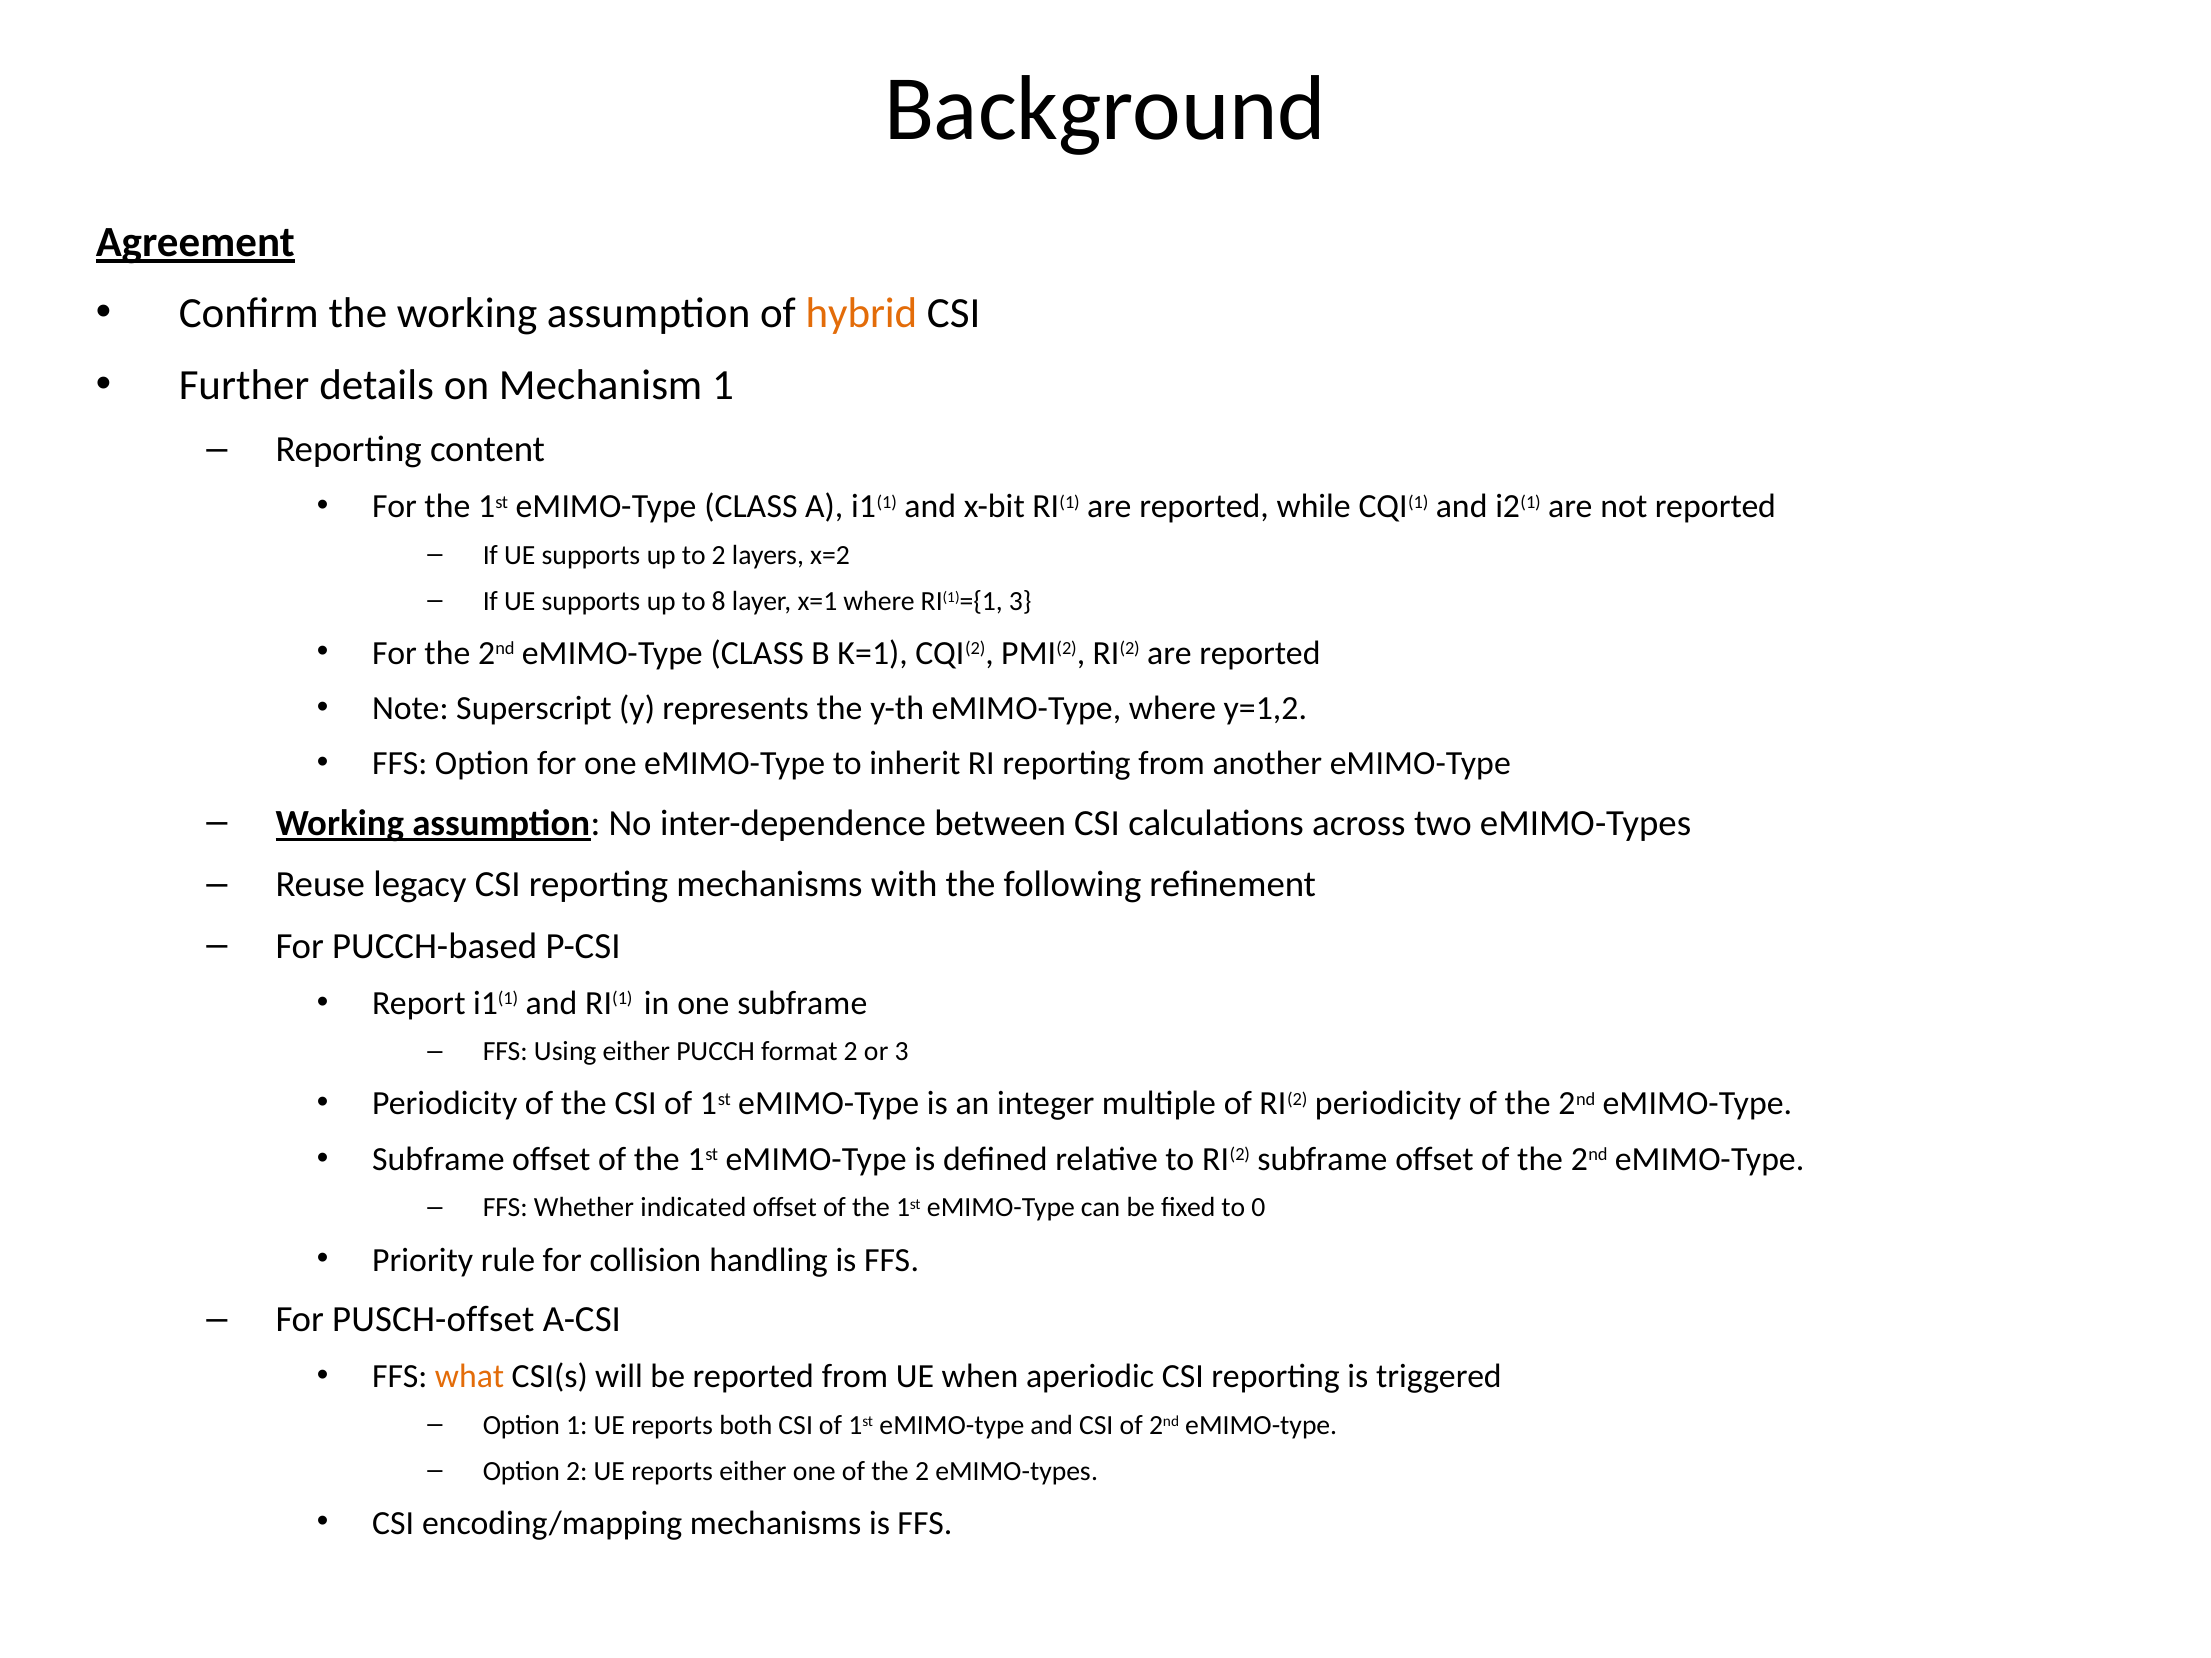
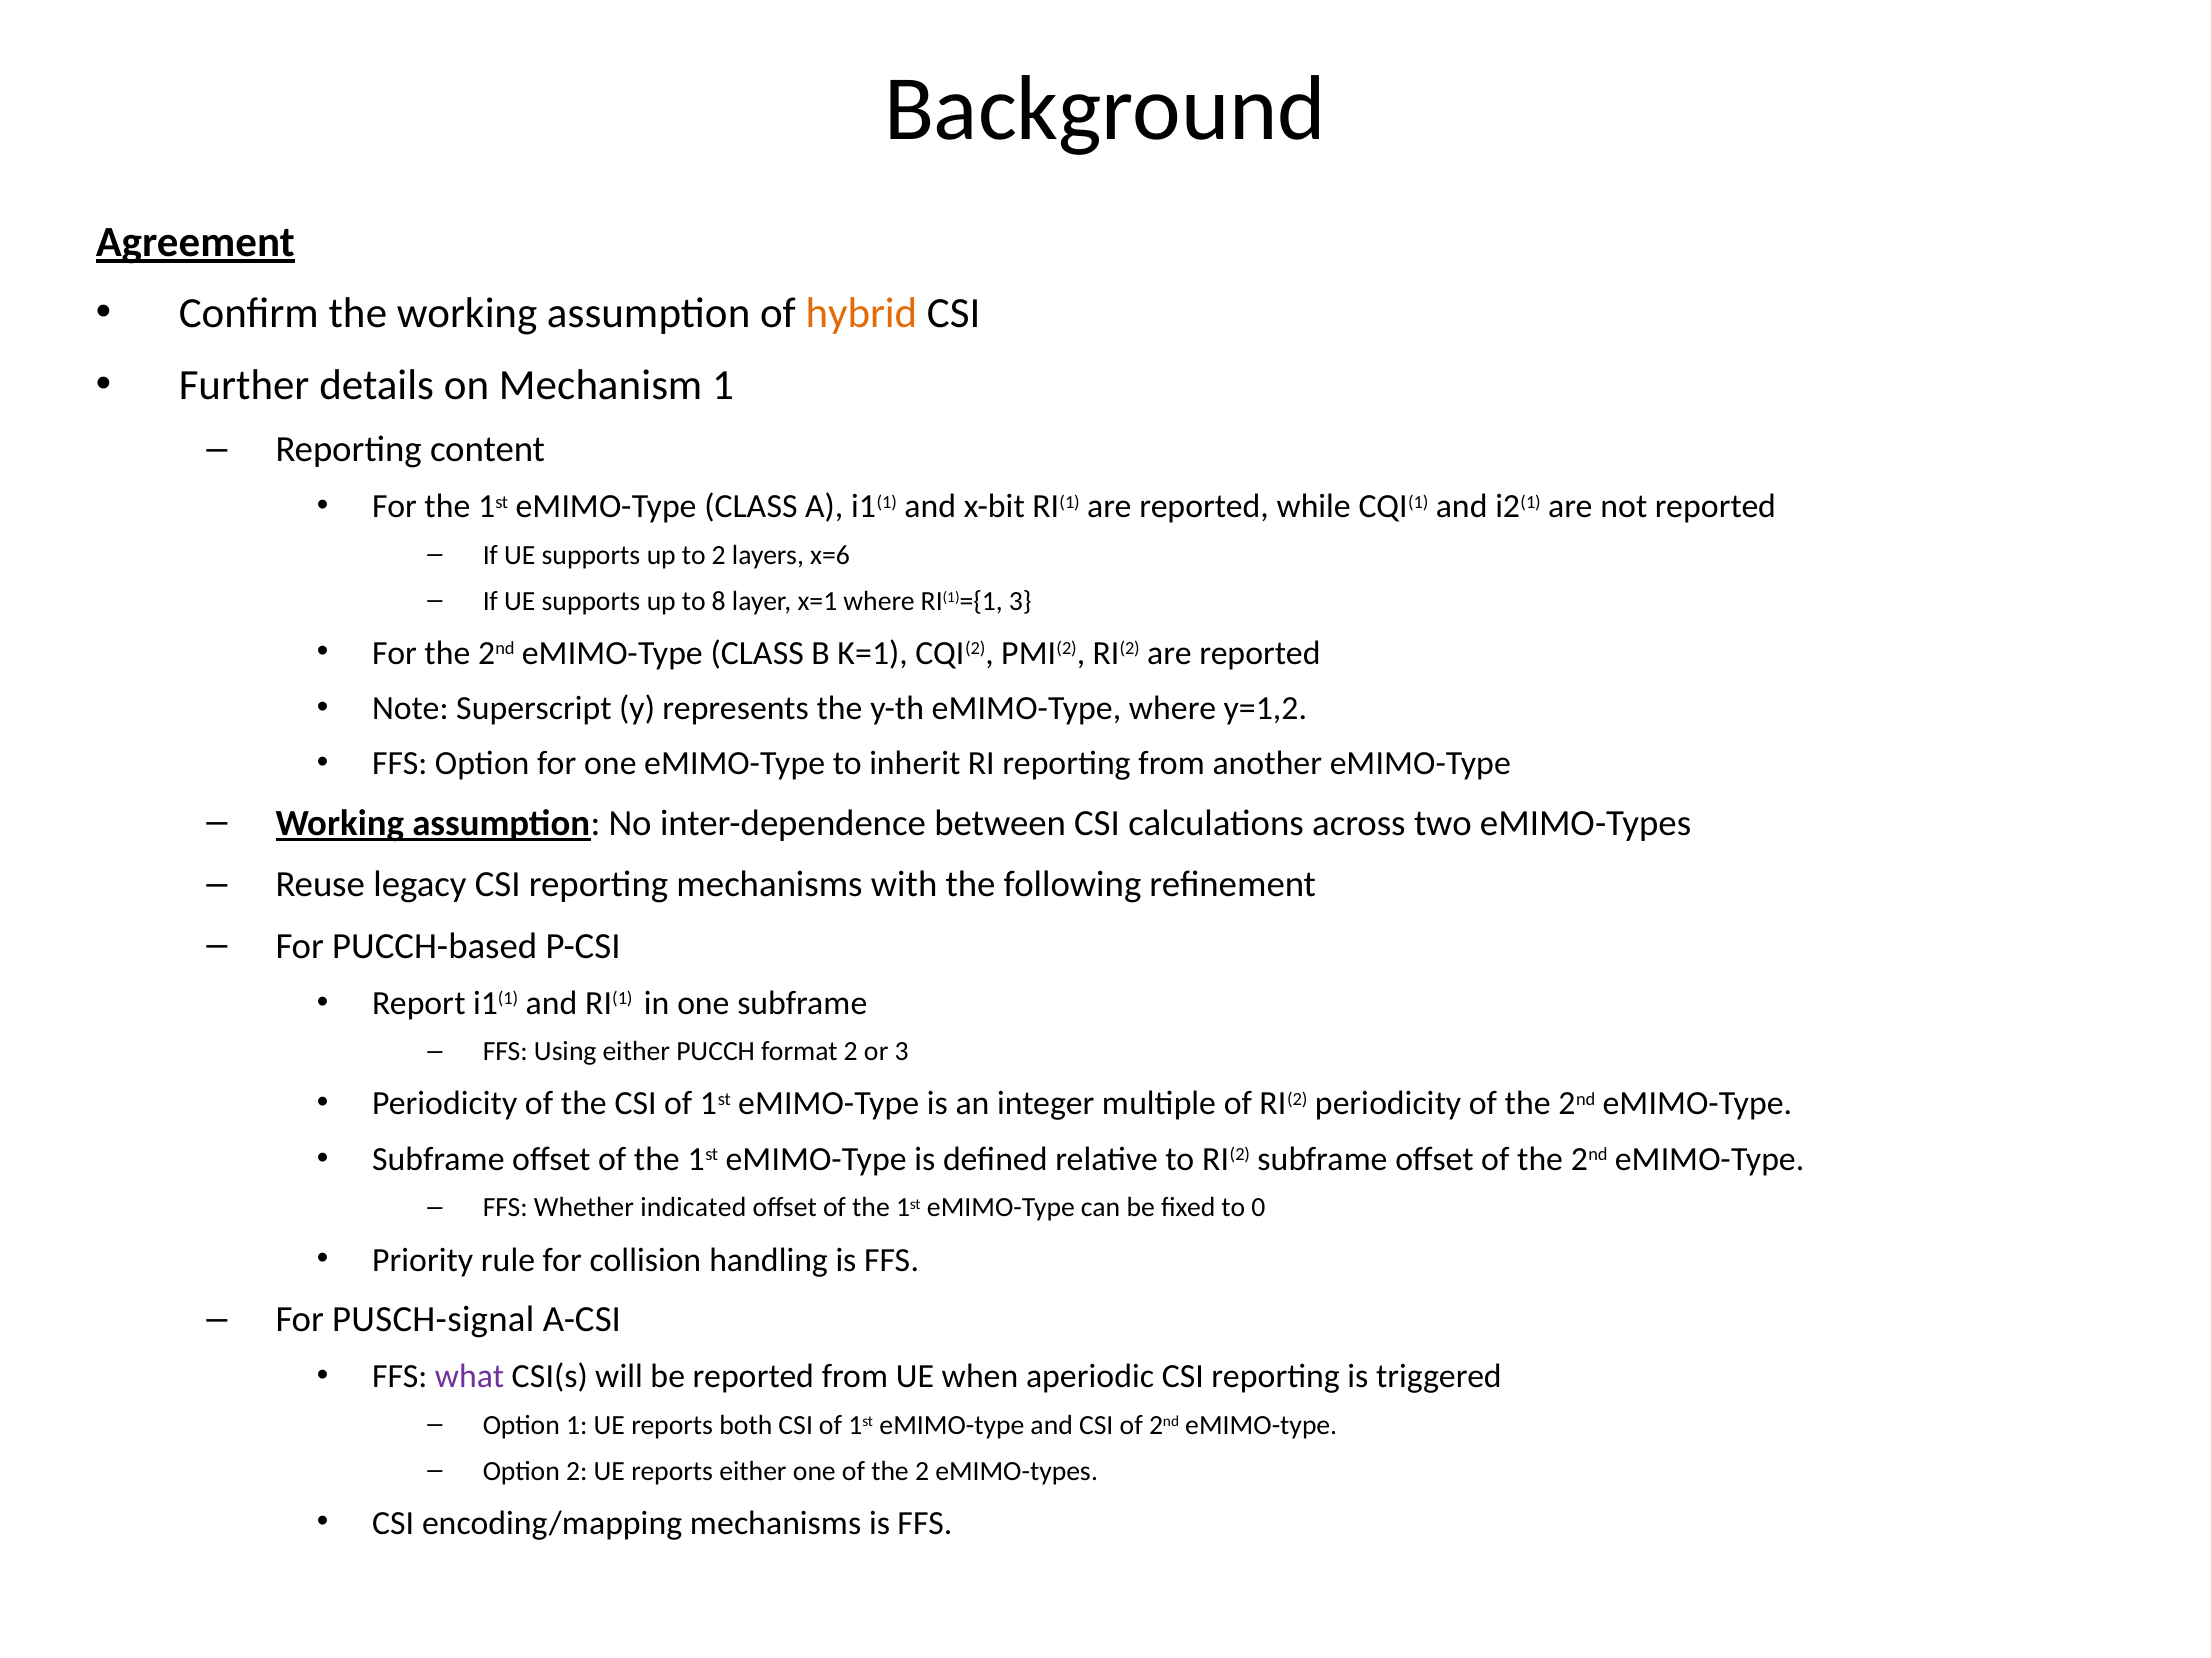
x=2: x=2 -> x=6
PUSCH-offset: PUSCH-offset -> PUSCH-signal
what colour: orange -> purple
